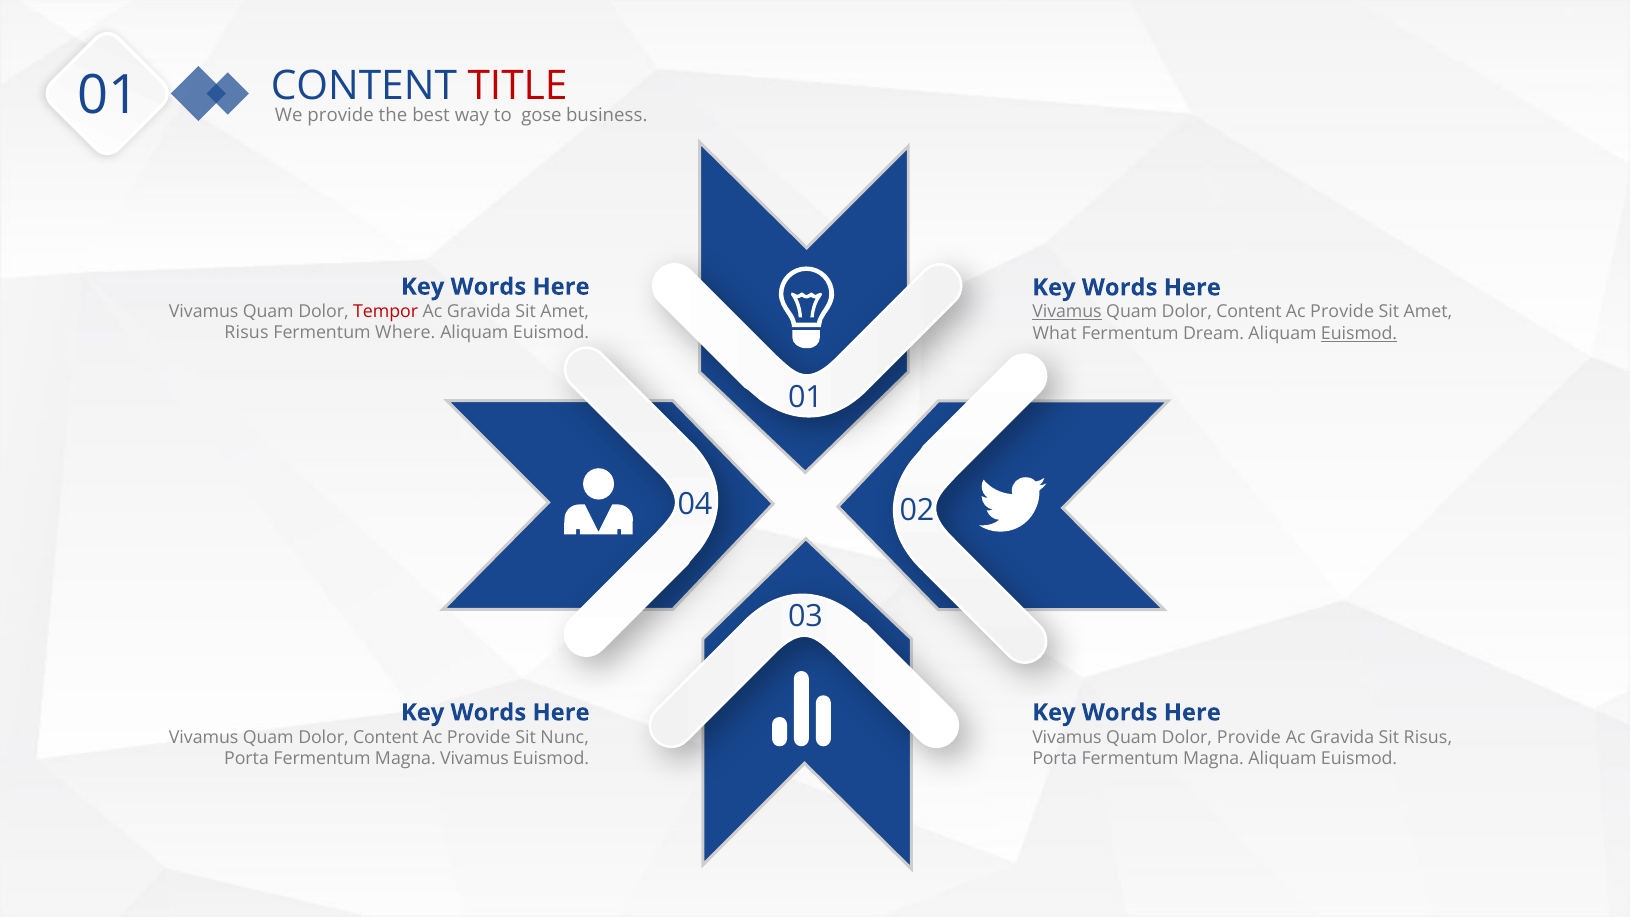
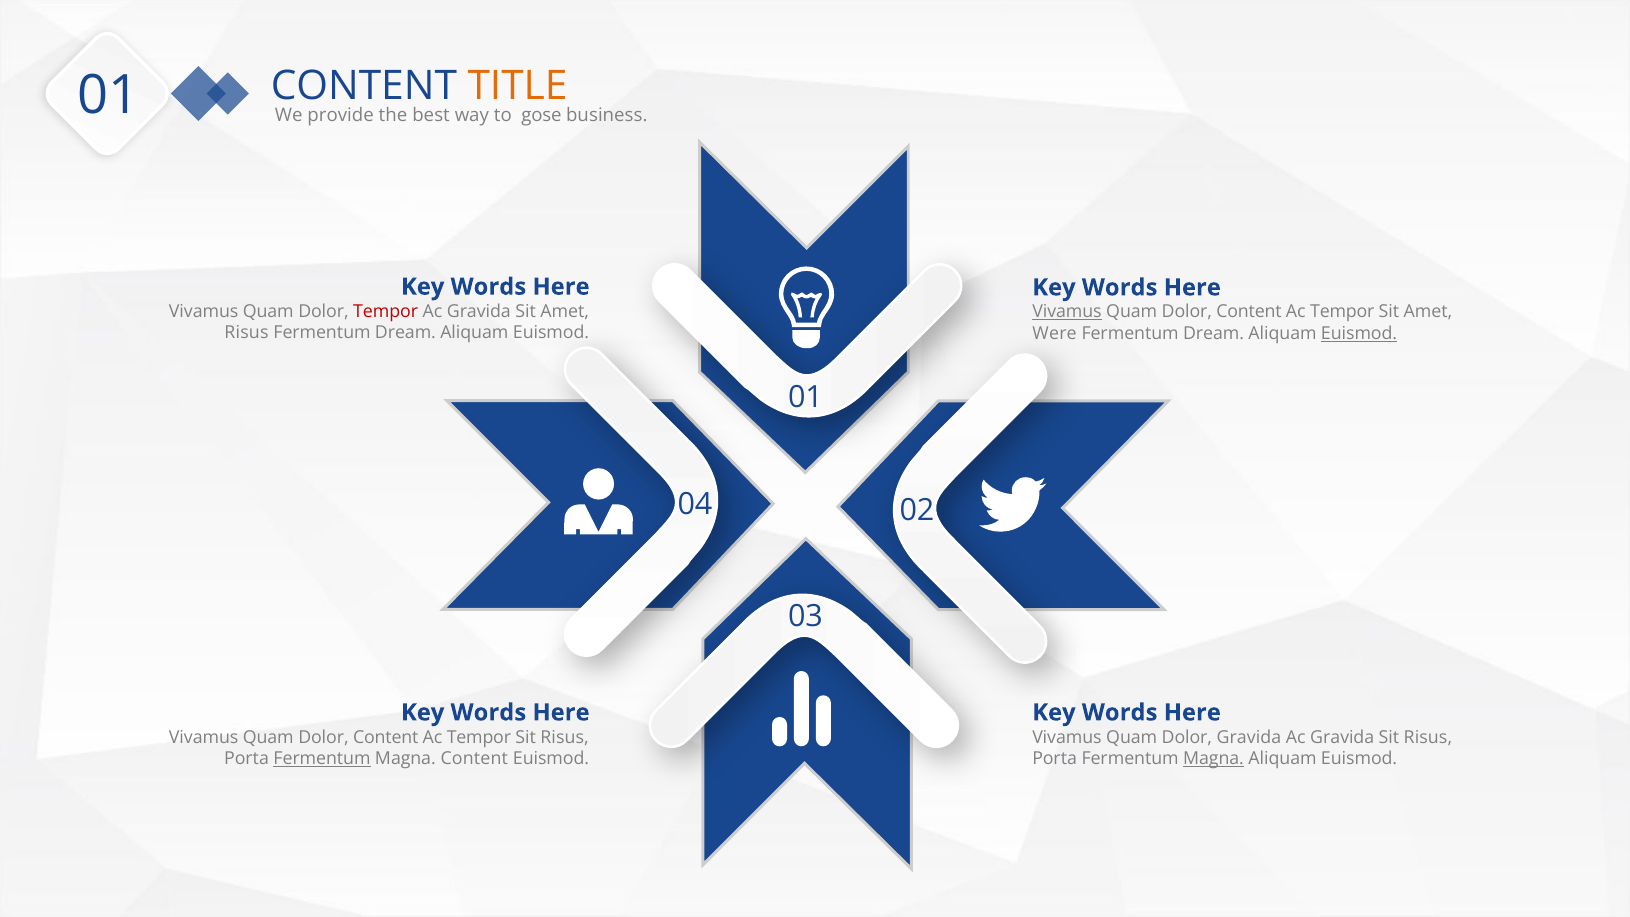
TITLE colour: red -> orange
Provide at (1342, 312): Provide -> Tempor
Where at (405, 333): Where -> Dream
What: What -> Were
Provide at (479, 737): Provide -> Tempor
Nunc at (565, 737): Nunc -> Risus
Dolor Provide: Provide -> Gravida
Fermentum at (322, 758) underline: none -> present
Magna Vivamus: Vivamus -> Content
Magna at (1213, 758) underline: none -> present
